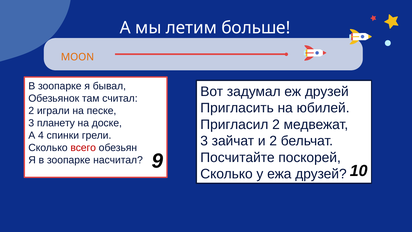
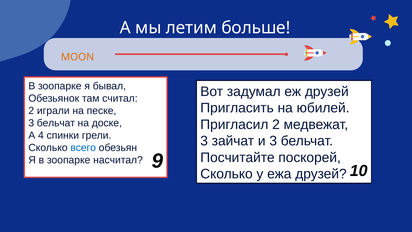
планету at (56, 123): планету -> бельчат
и 2: 2 -> 3
всего colour: red -> blue
